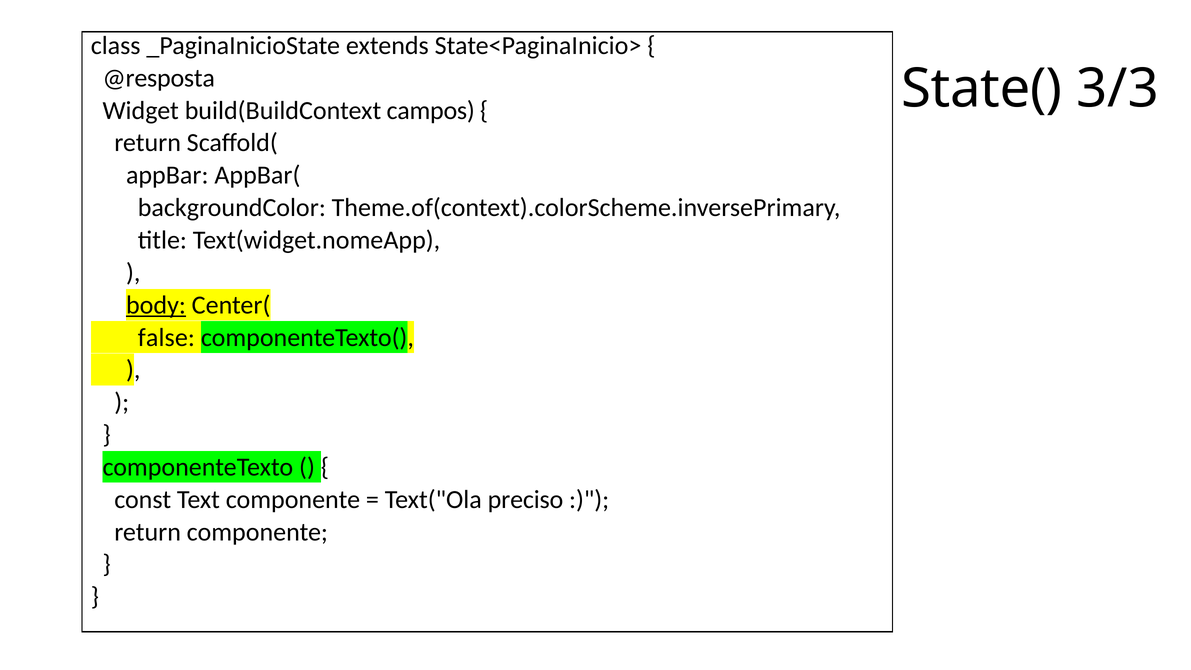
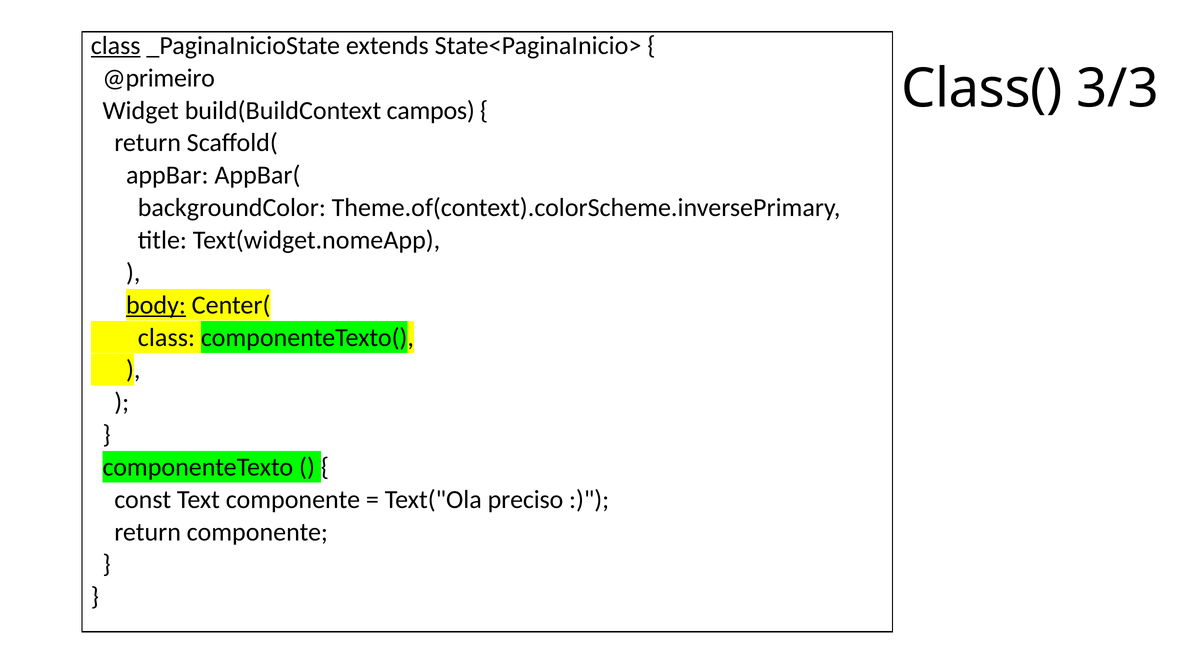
class at (116, 46) underline: none -> present
@resposta: @resposta -> @primeiro
State(: State( -> Class(
false at (166, 337): false -> class
